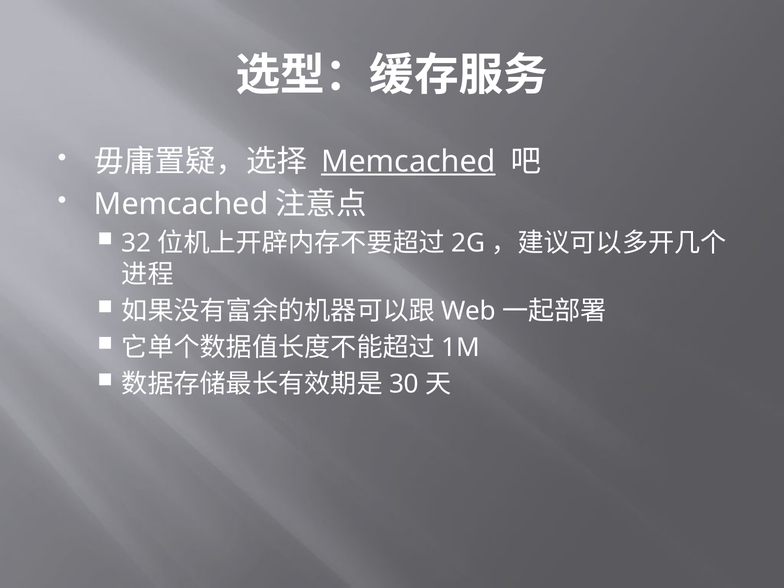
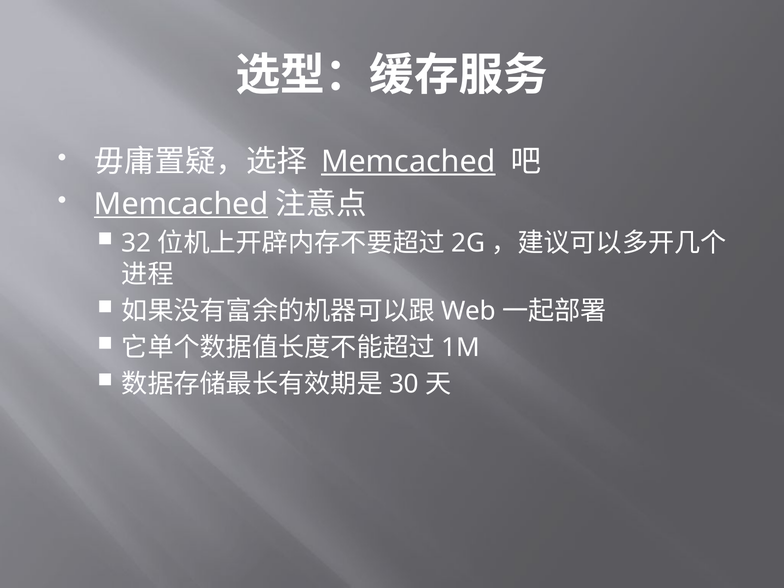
Memcached at (181, 204) underline: none -> present
